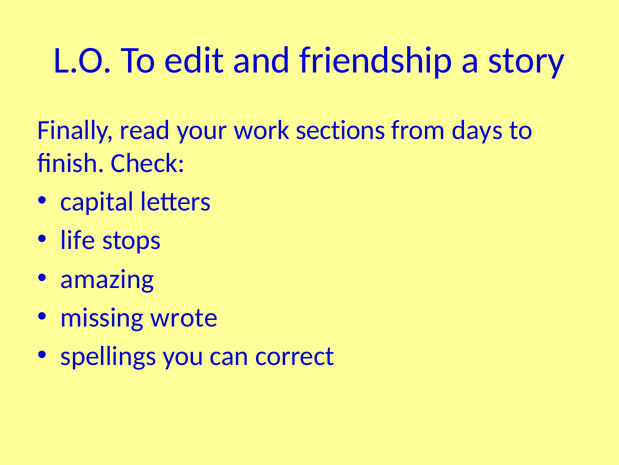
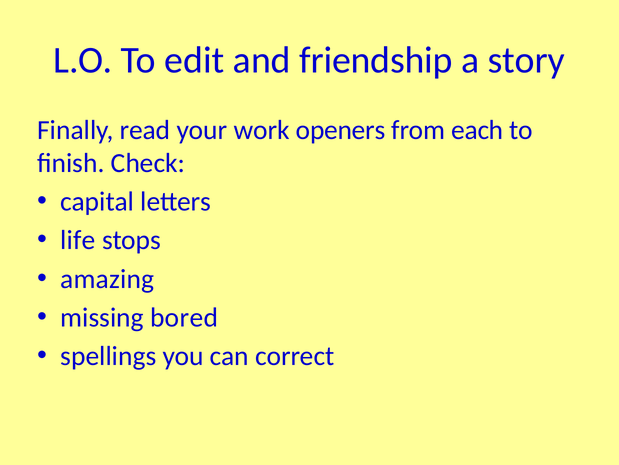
sections: sections -> openers
days: days -> each
wrote: wrote -> bored
